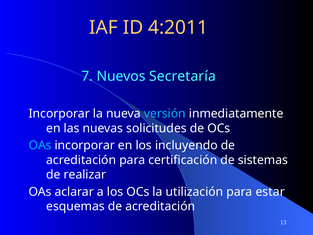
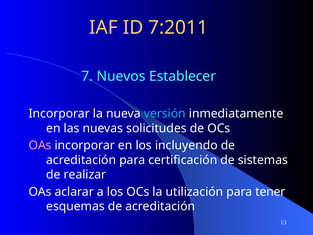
4:2011: 4:2011 -> 7:2011
Secretaría: Secretaría -> Establecer
OAs at (40, 145) colour: light blue -> pink
estar: estar -> tener
